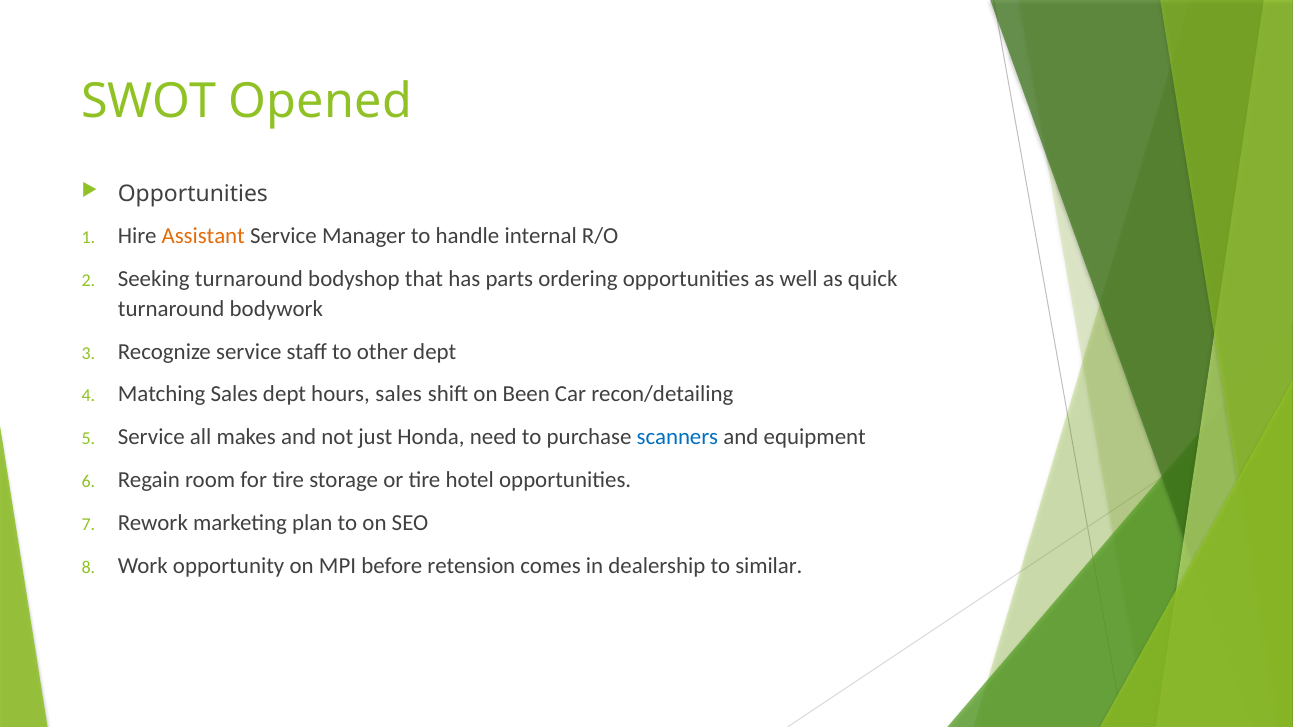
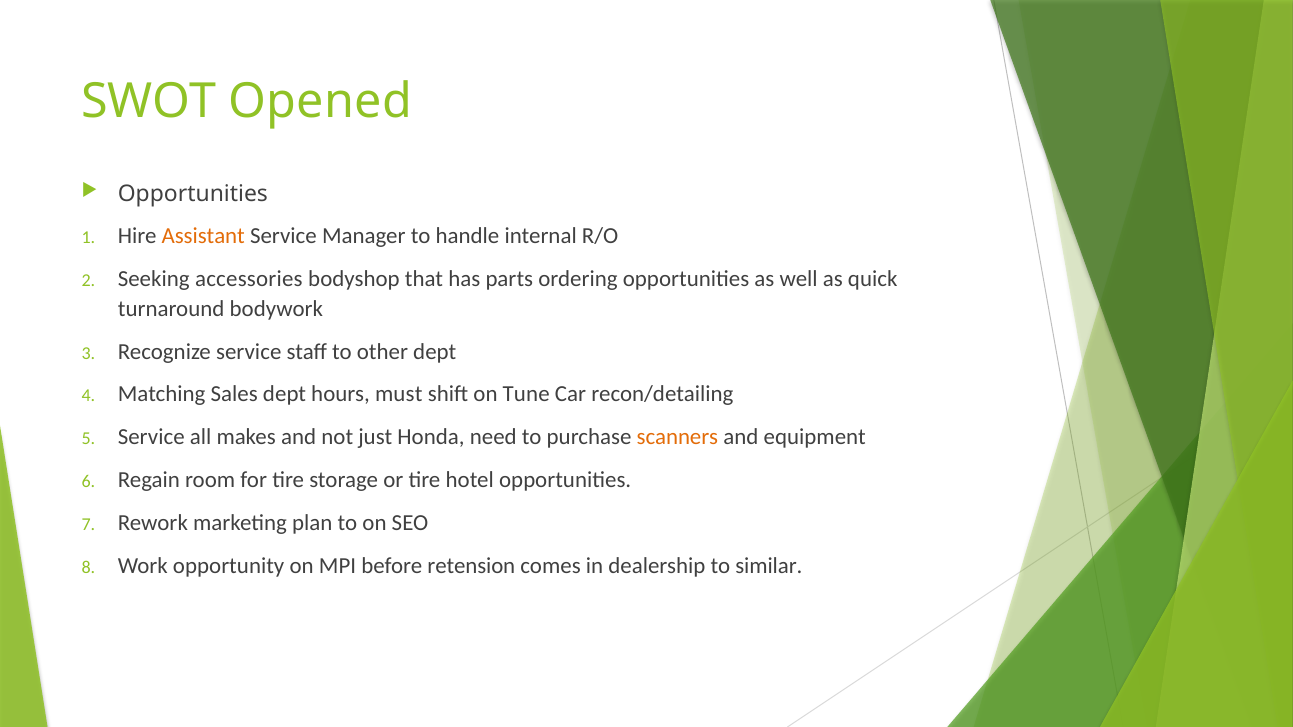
Seeking turnaround: turnaround -> accessories
hours sales: sales -> must
Been: Been -> Tune
scanners colour: blue -> orange
